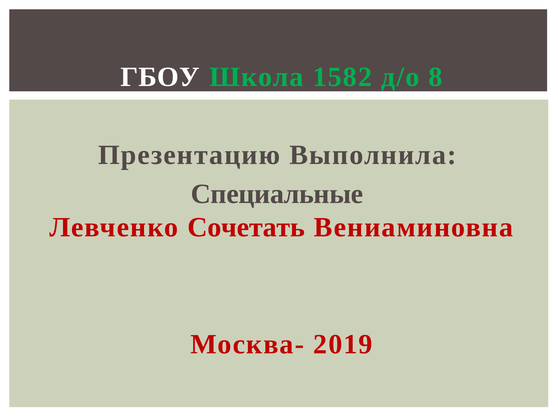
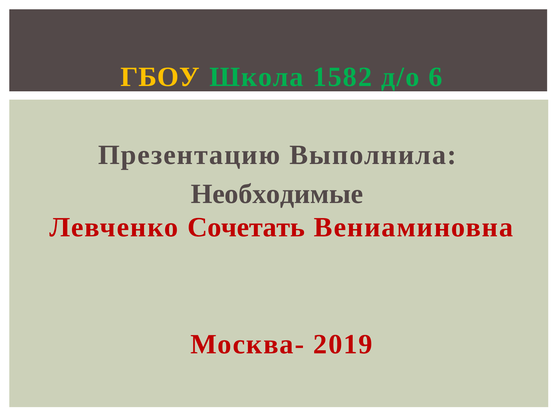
ГБОУ colour: white -> yellow
8: 8 -> 6
Специальные: Специальные -> Необходимые
